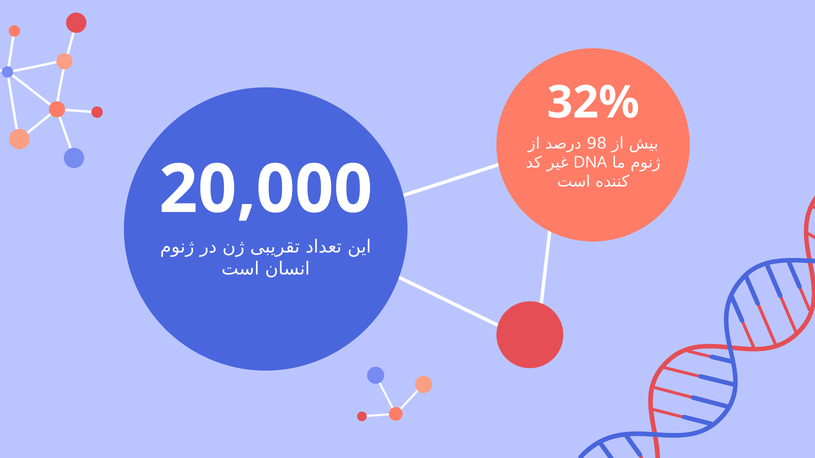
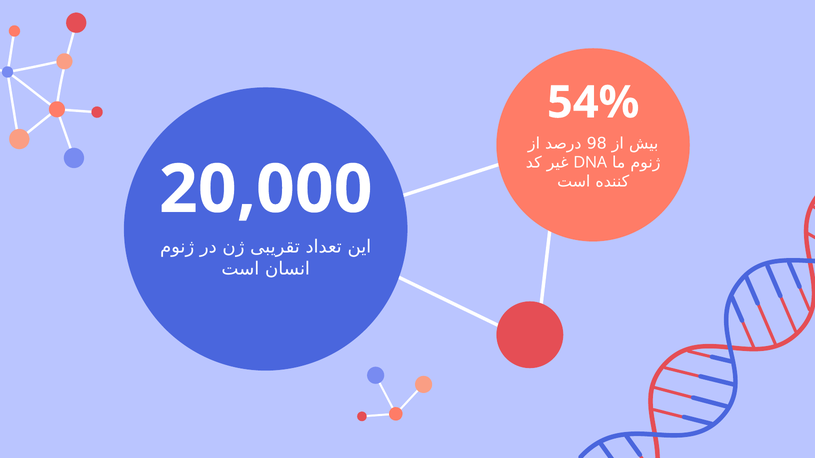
32%: 32% -> 54%
